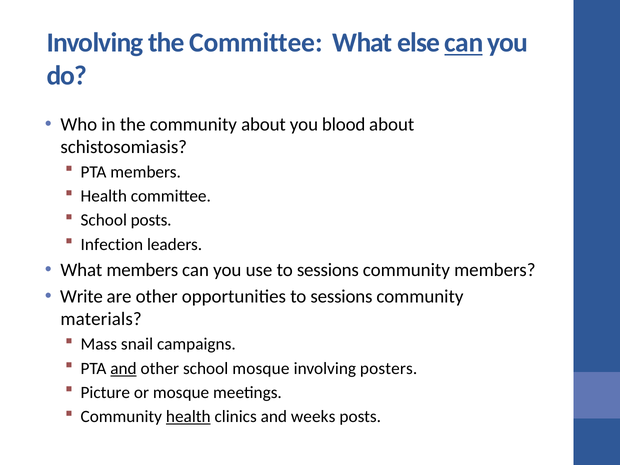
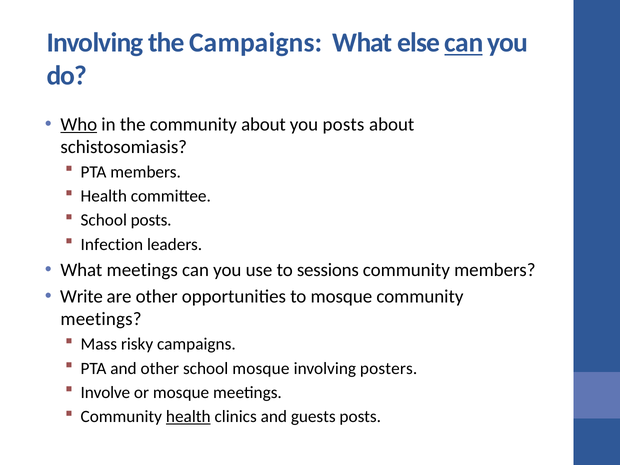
the Committee: Committee -> Campaigns
Who underline: none -> present
you blood: blood -> posts
What members: members -> meetings
opportunities to sessions: sessions -> mosque
materials at (101, 319): materials -> meetings
snail: snail -> risky
and at (123, 368) underline: present -> none
Picture: Picture -> Involve
weeks: weeks -> guests
